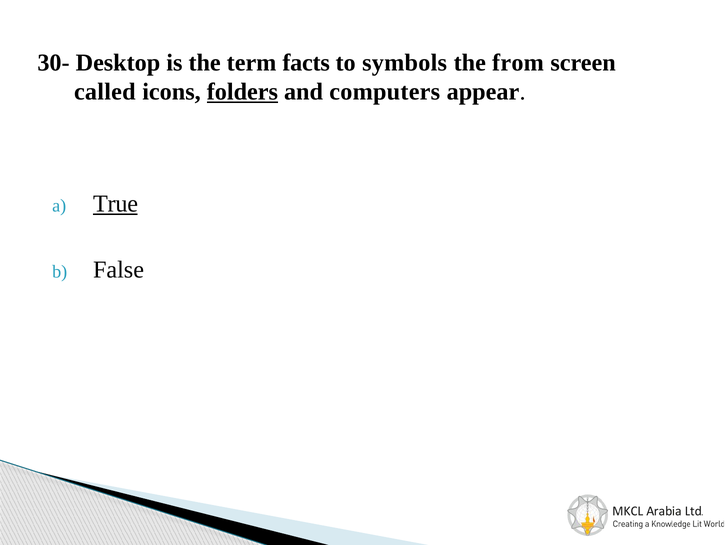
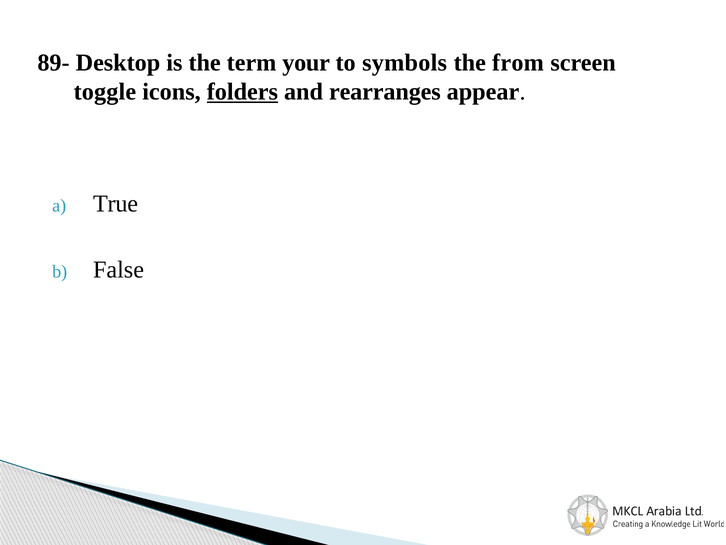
30-: 30- -> 89-
facts: facts -> your
called: called -> toggle
computers: computers -> rearranges
True underline: present -> none
